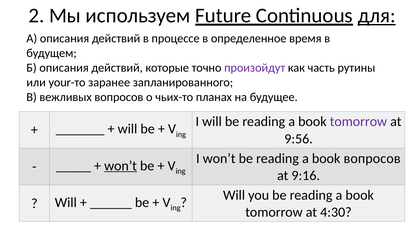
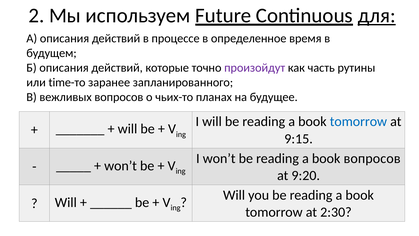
your-то: your-то -> time-то
tomorrow at (358, 122) colour: purple -> blue
9:56: 9:56 -> 9:15
won’t at (121, 166) underline: present -> none
9:16: 9:16 -> 9:20
4:30: 4:30 -> 2:30
